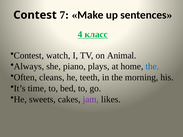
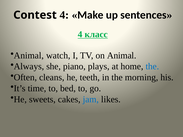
Contest 7: 7 -> 4
Contest at (29, 56): Contest -> Animal
jam colour: purple -> blue
